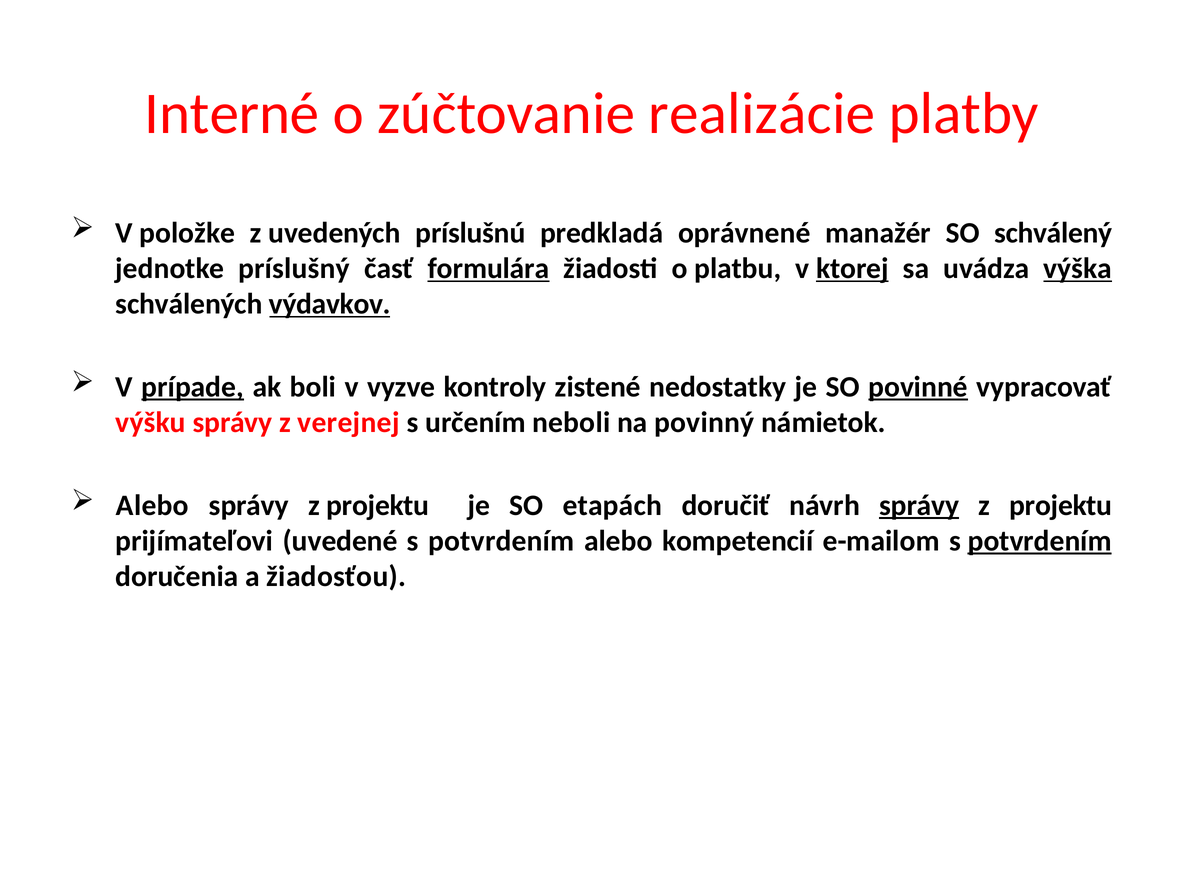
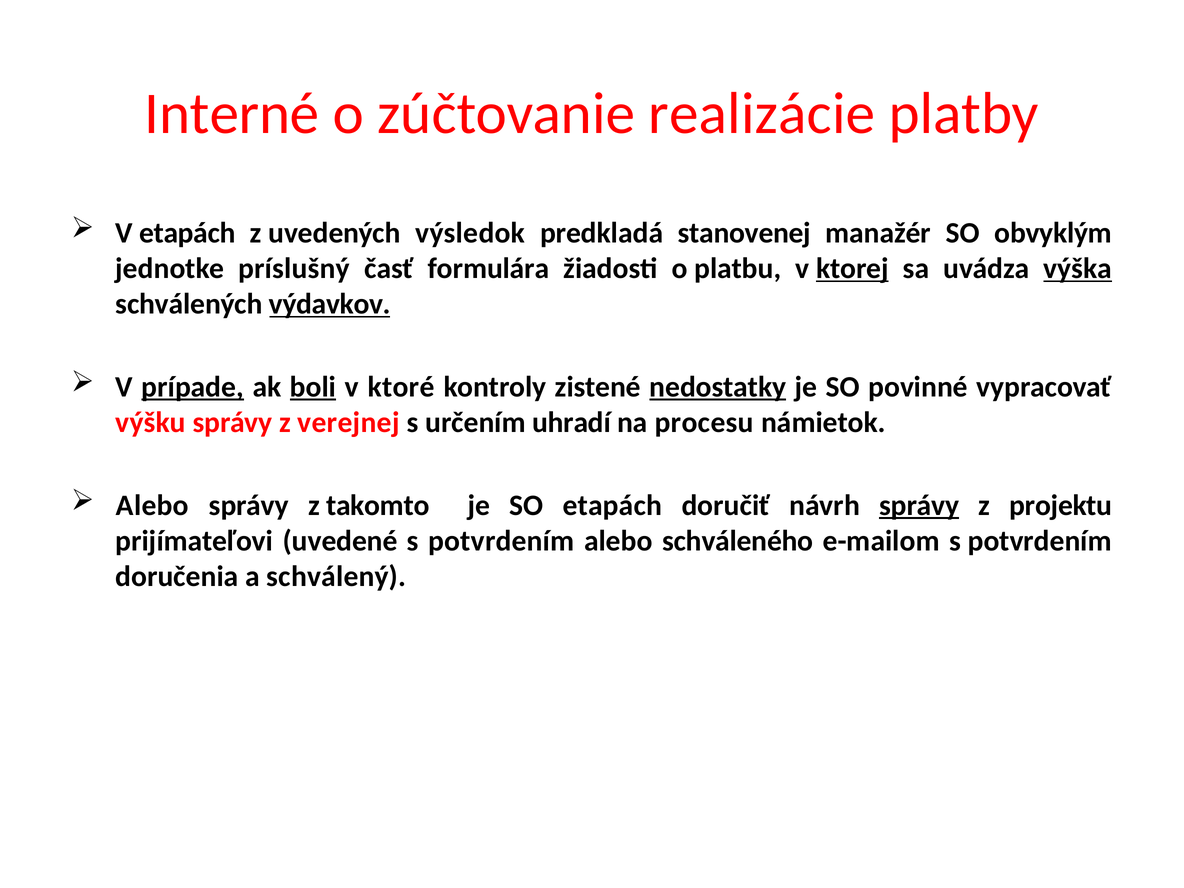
V položke: položke -> etapách
príslušnú: príslušnú -> výsledok
oprávnené: oprávnené -> stanovenej
schválený: schválený -> obvyklým
formulára underline: present -> none
boli underline: none -> present
vyzve: vyzve -> ktoré
nedostatky underline: none -> present
povinné underline: present -> none
neboli: neboli -> uhradí
povinný: povinný -> procesu
projektu at (378, 505): projektu -> takomto
kompetencií: kompetencií -> schváleného
potvrdením at (1040, 541) underline: present -> none
žiadosťou: žiadosťou -> schválený
